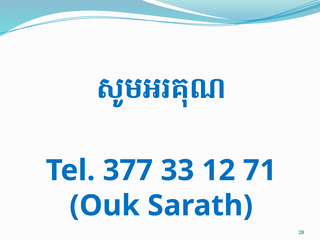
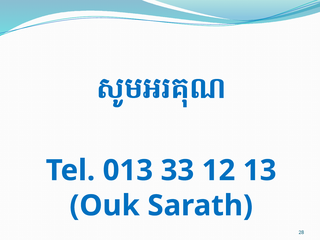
377: 377 -> 013
71: 71 -> 13
